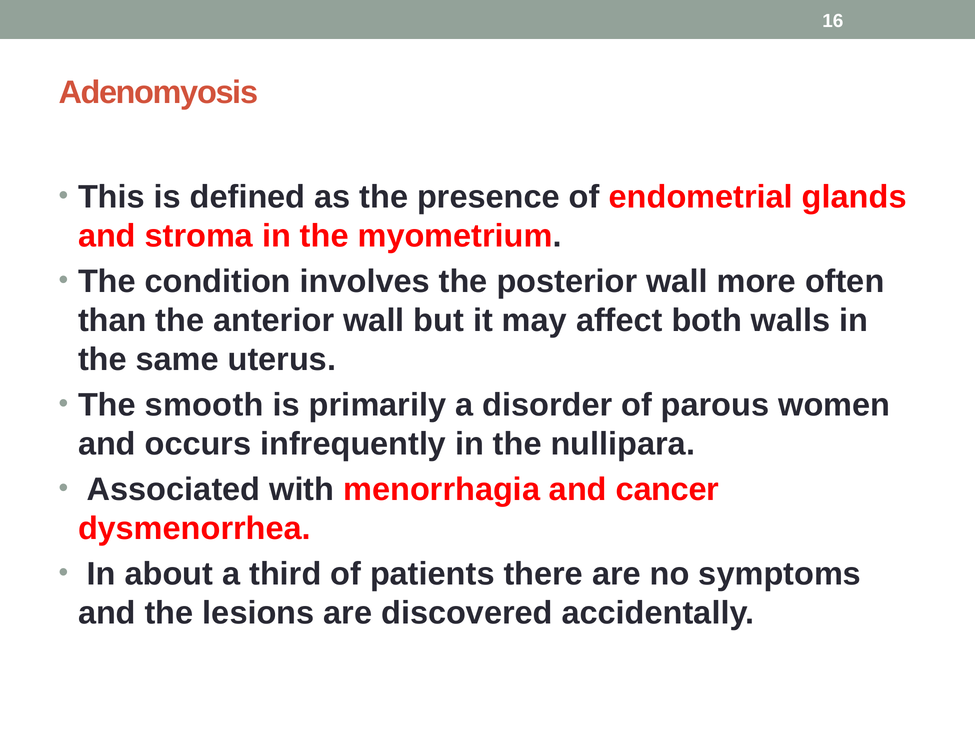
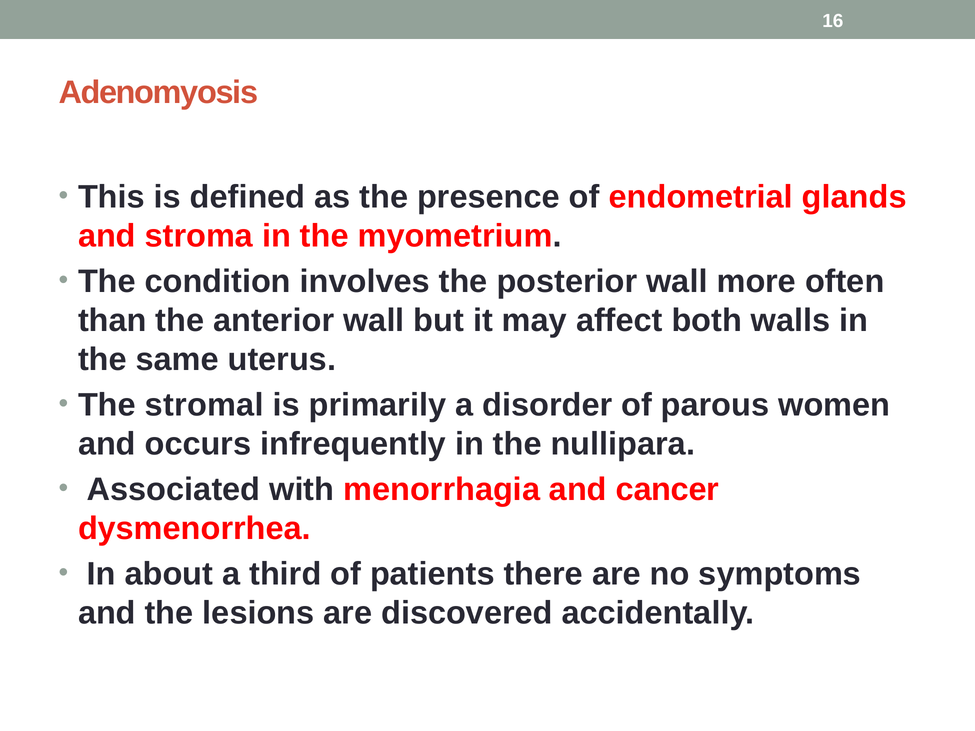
smooth: smooth -> stromal
